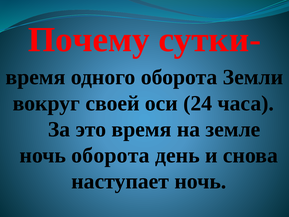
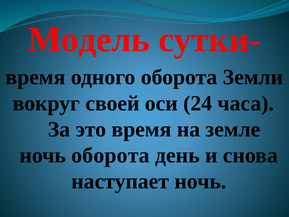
Почему: Почему -> Модель
